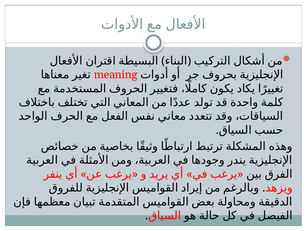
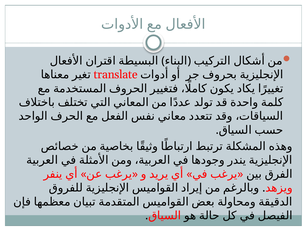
meaning: meaning -> translate
